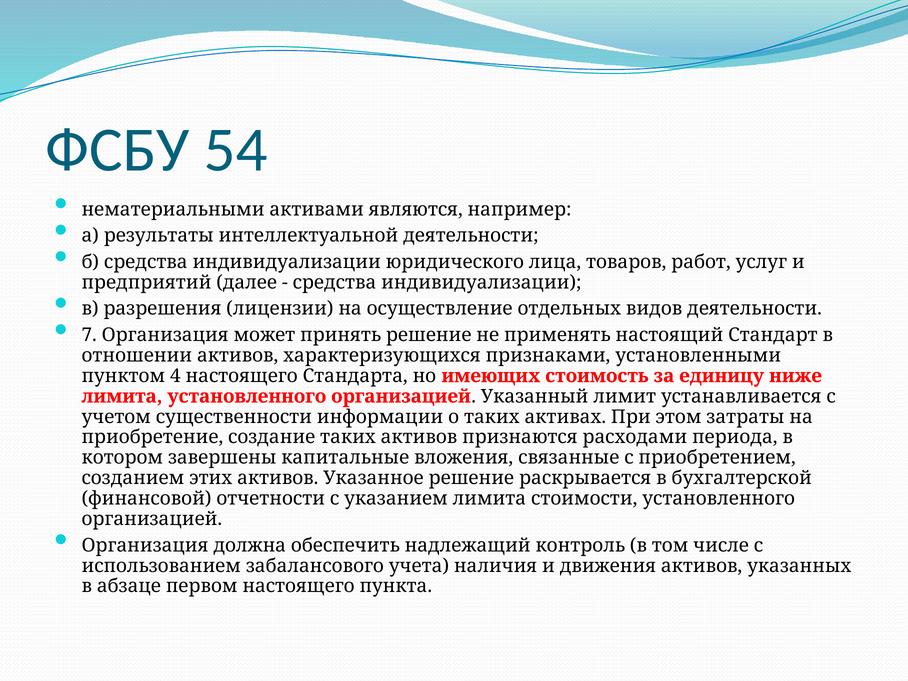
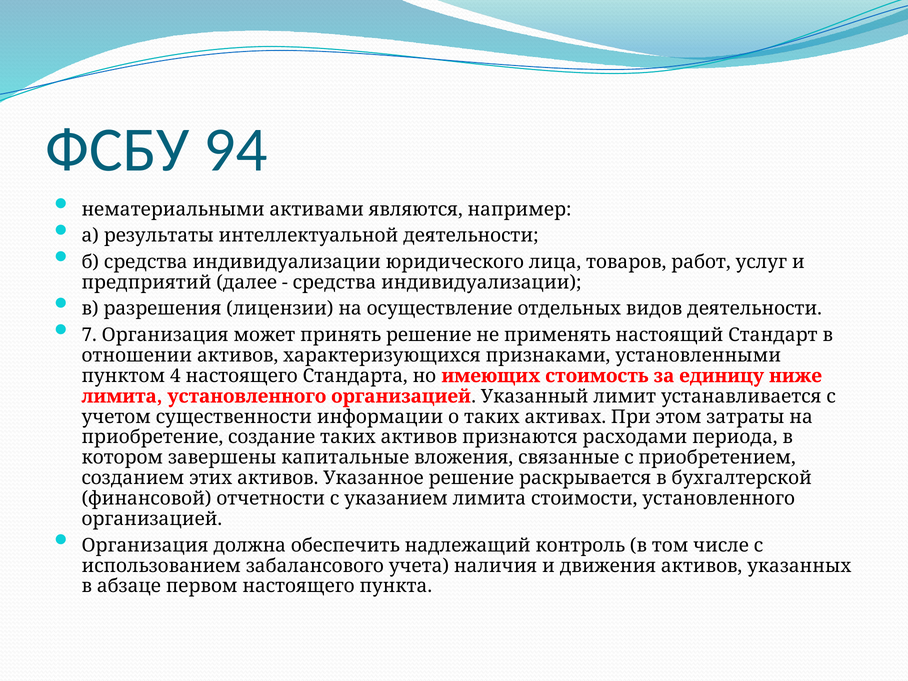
54: 54 -> 94
